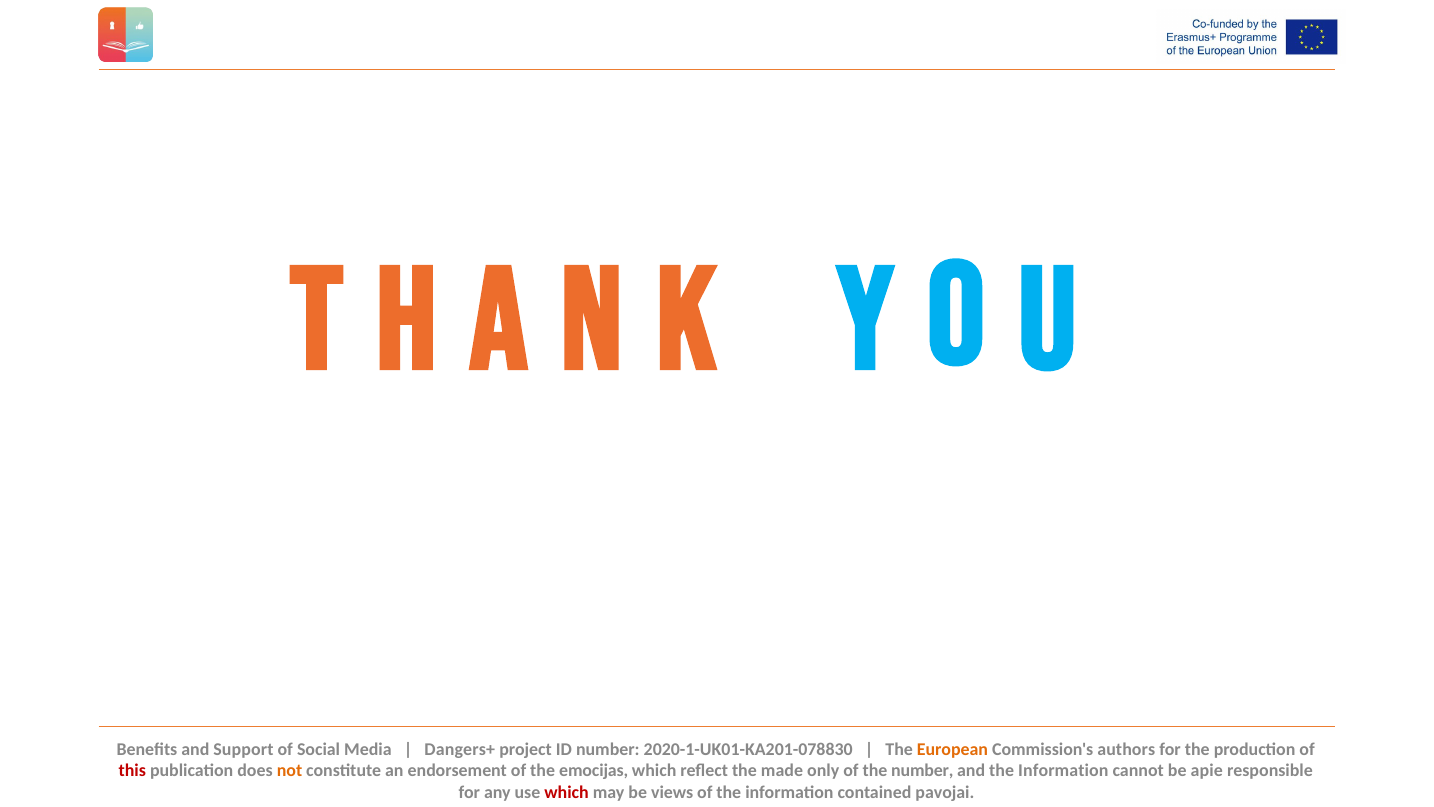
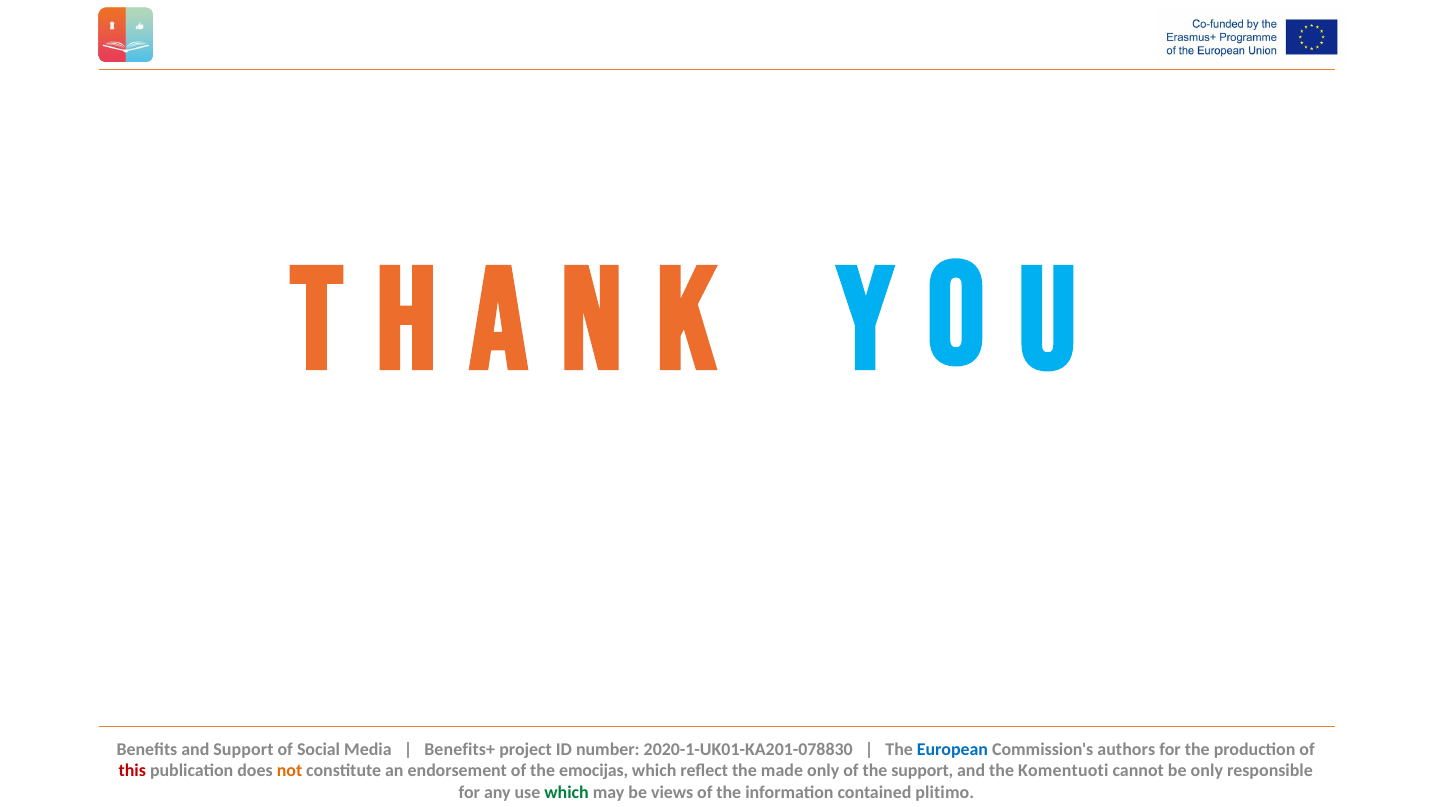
Dangers+: Dangers+ -> Benefits+
European colour: orange -> blue
the number: number -> support
and the Information: Information -> Komentuoti
be apie: apie -> only
which at (567, 792) colour: red -> green
pavojai: pavojai -> plitimo
